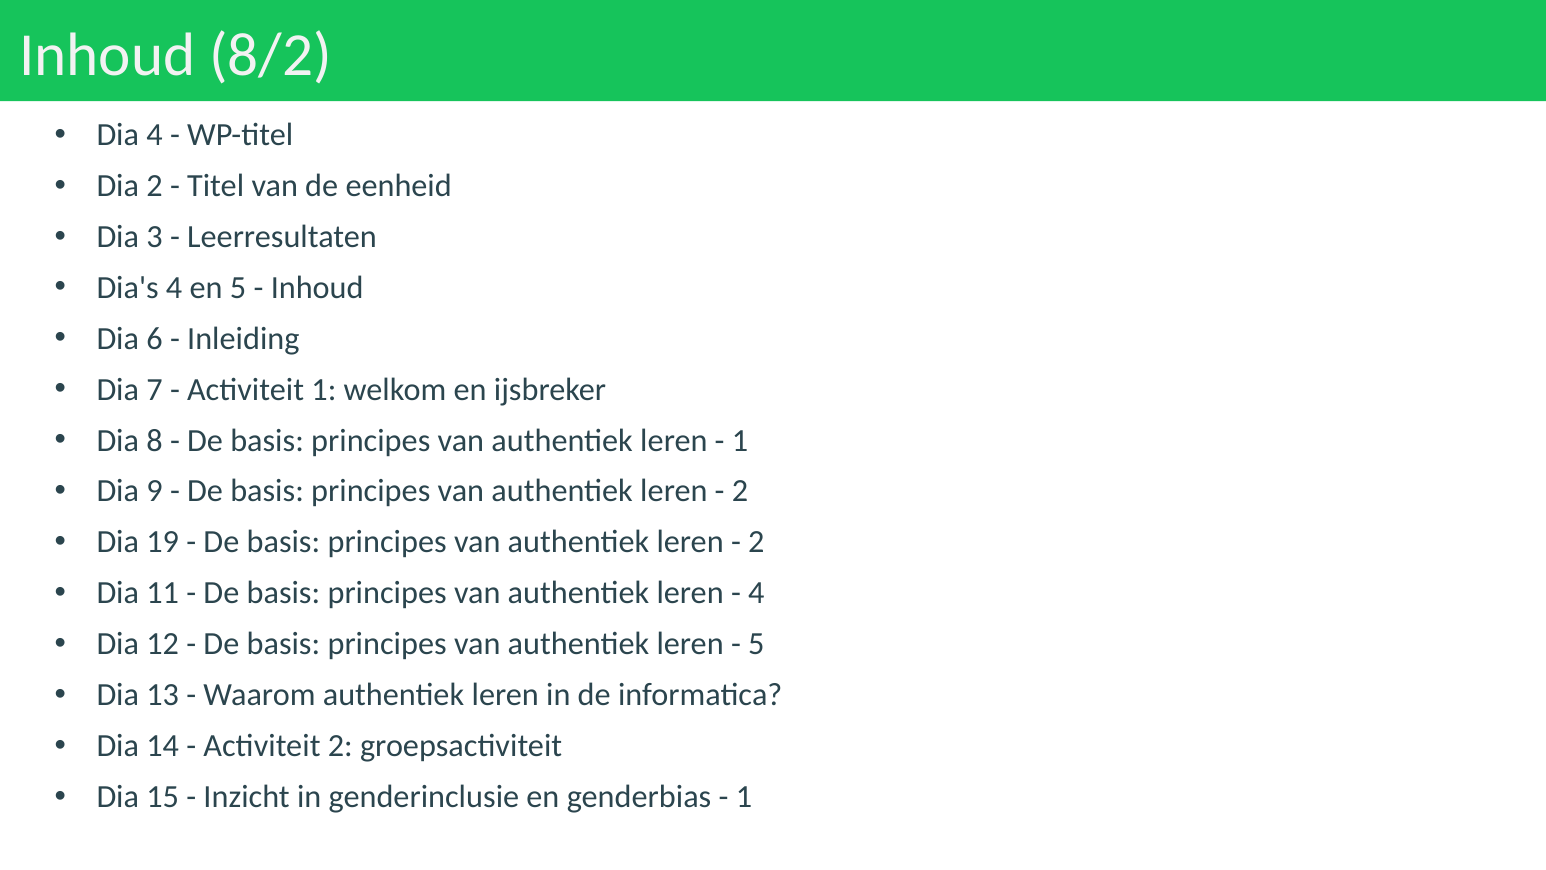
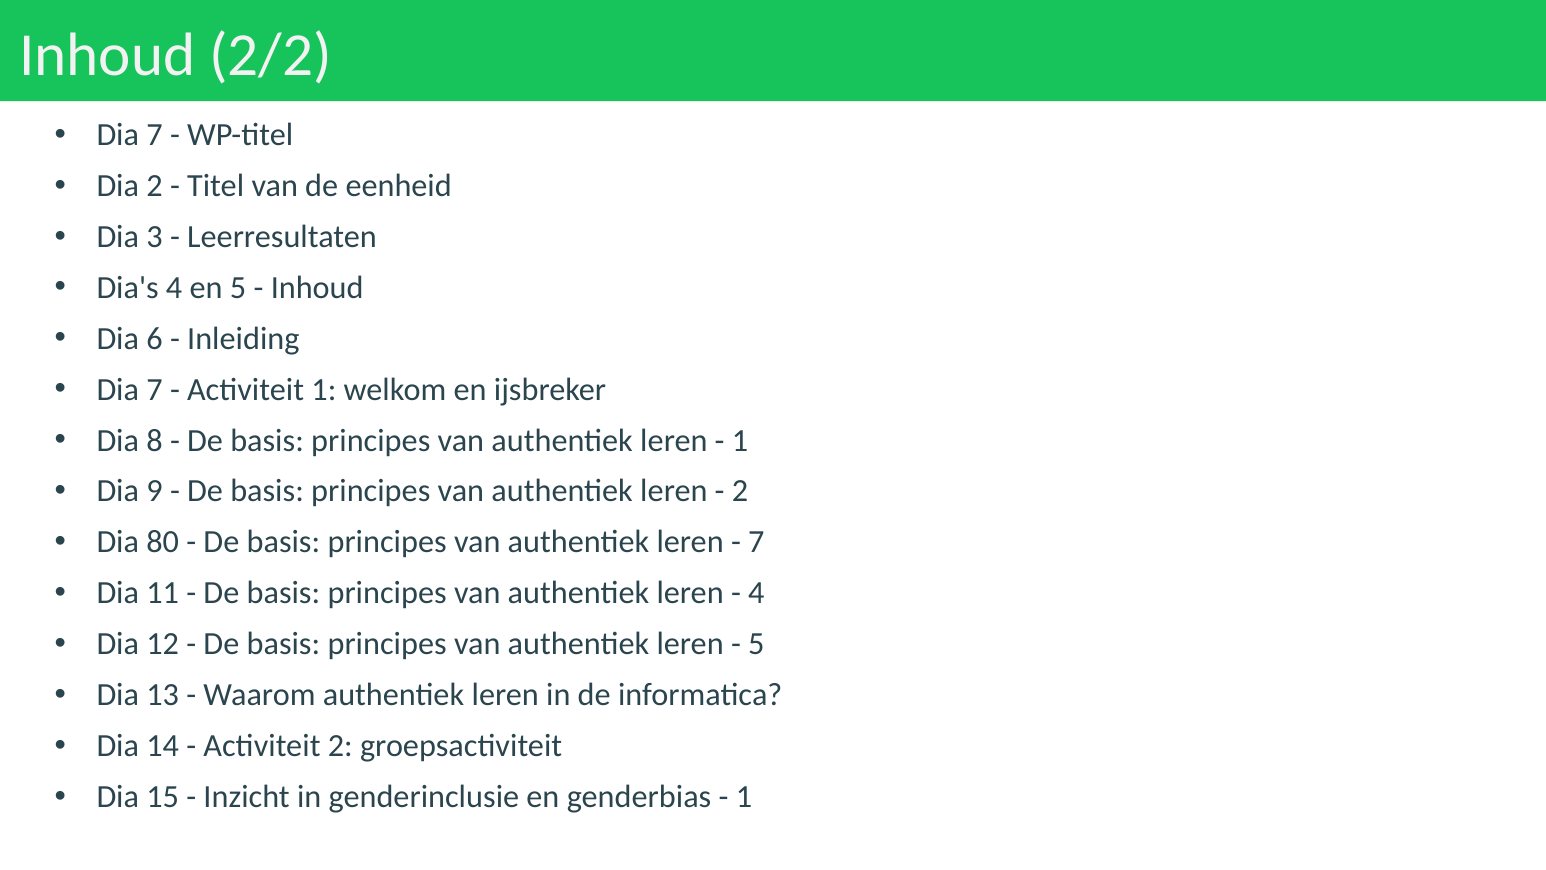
8/2: 8/2 -> 2/2
4 at (154, 135): 4 -> 7
19: 19 -> 80
2 at (756, 542): 2 -> 7
